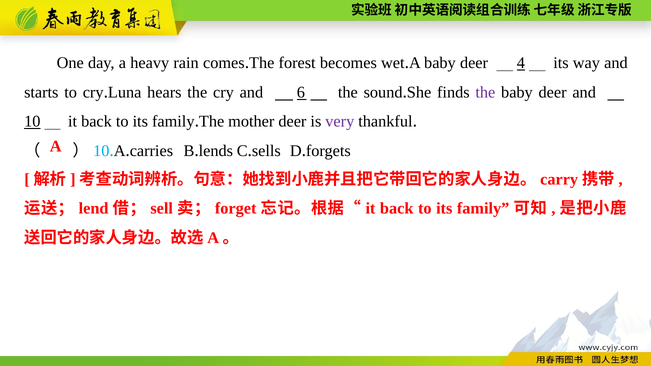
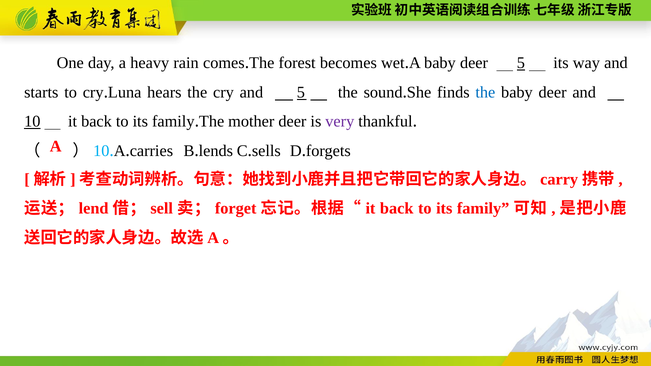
deer 4: 4 -> 5
and 6: 6 -> 5
the at (485, 92) colour: purple -> blue
